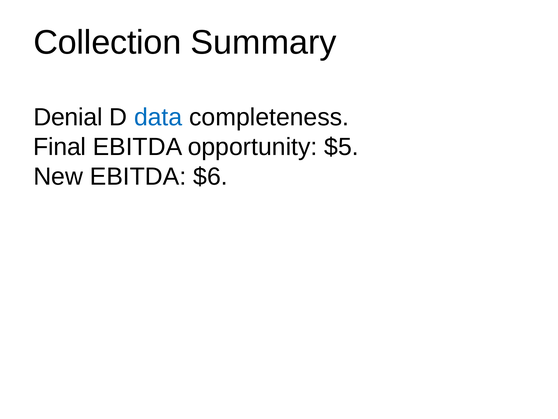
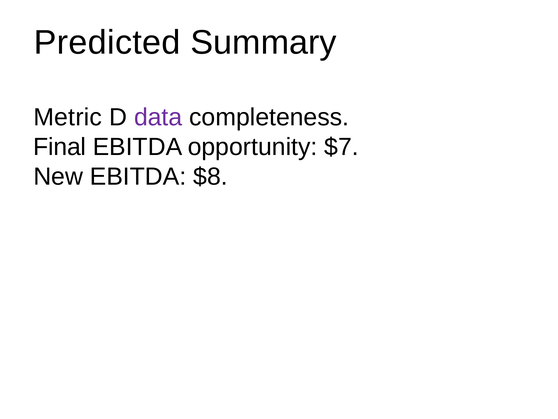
Collection: Collection -> Predicted
Denial: Denial -> Metric
data colour: blue -> purple
$5: $5 -> $7
$6: $6 -> $8
